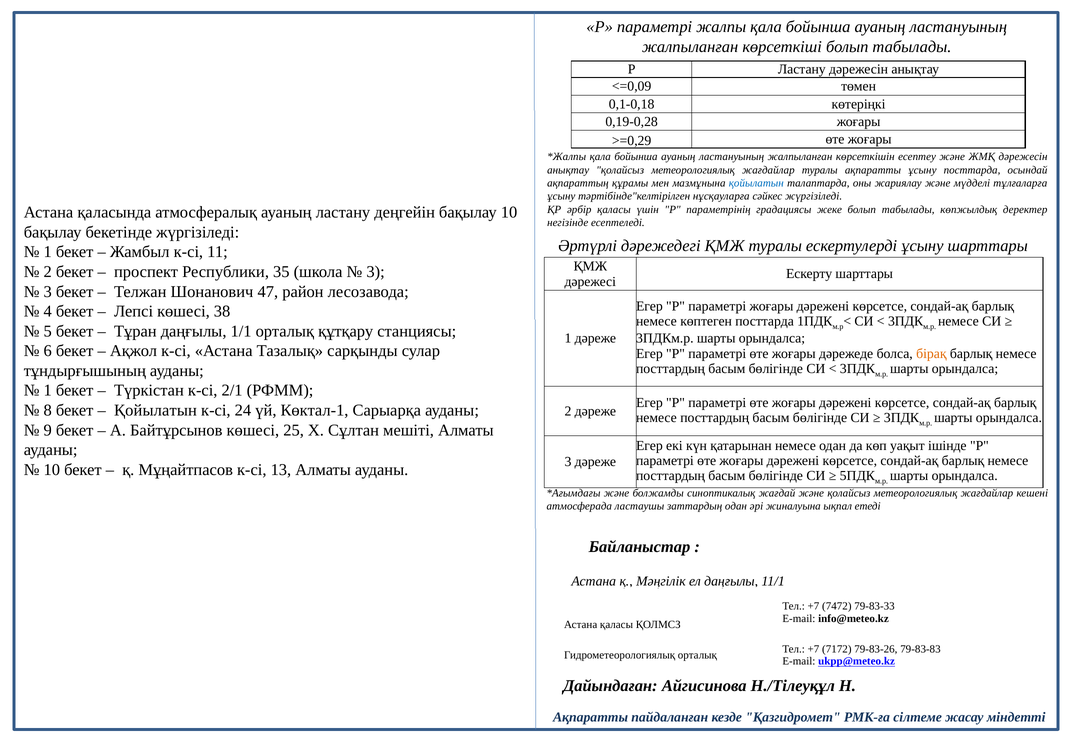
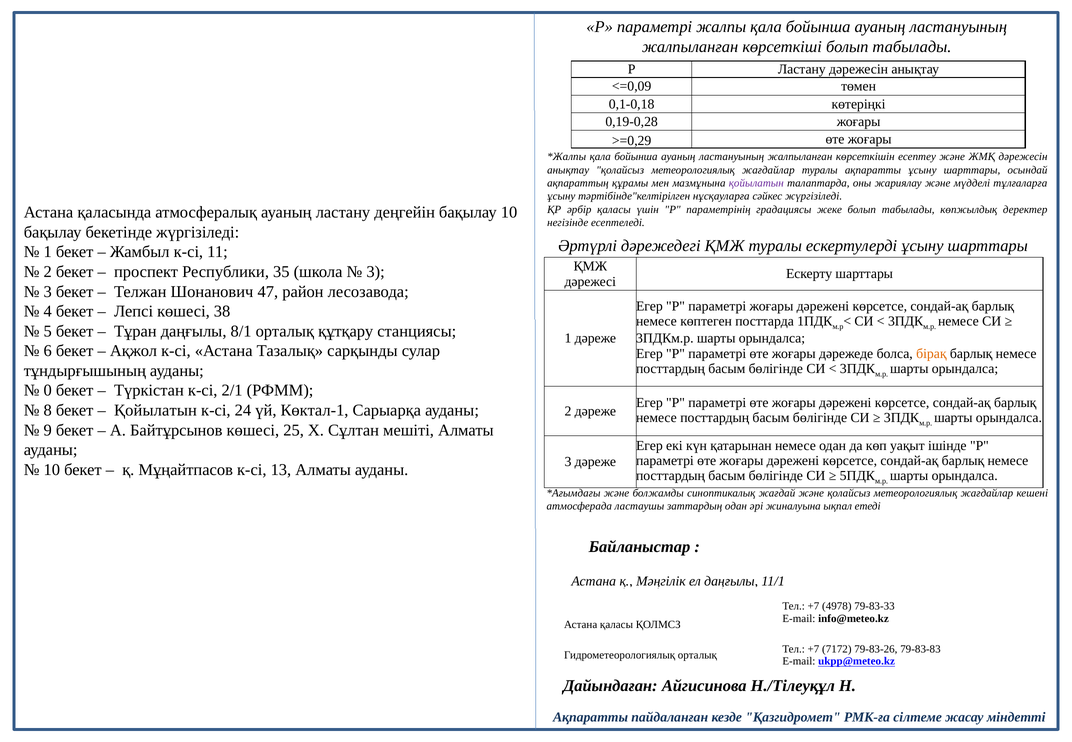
ақпаратты ұсыну посттарда: посттарда -> шарттары
қойылатын at (756, 183) colour: blue -> purple
1/1: 1/1 -> 8/1
1 at (48, 391): 1 -> 0
7472: 7472 -> 4978
